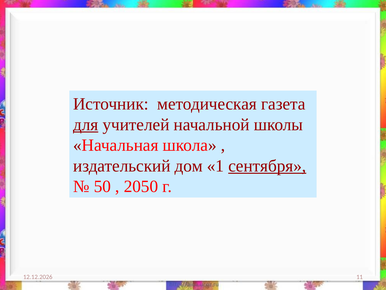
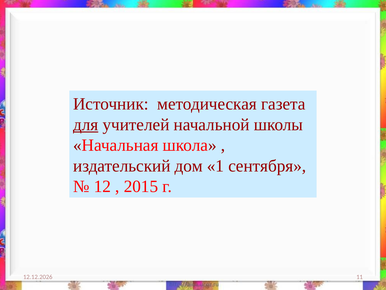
сентября underline: present -> none
50: 50 -> 12
2050: 2050 -> 2015
